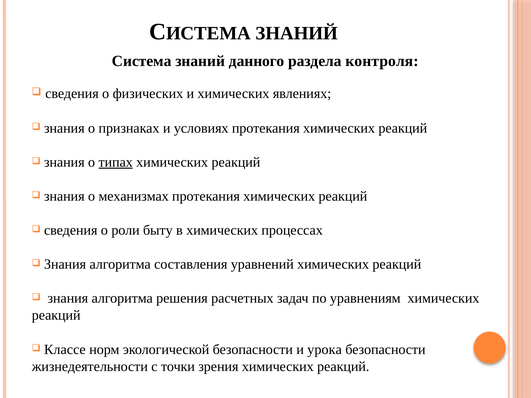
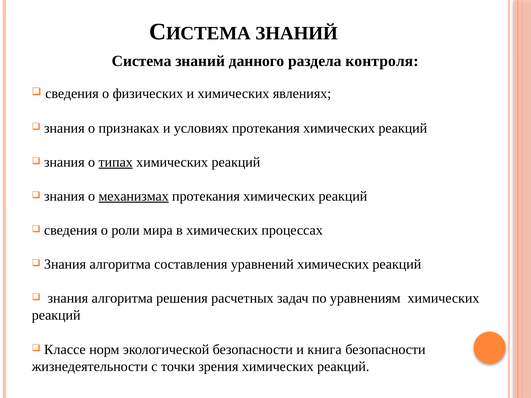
механизмах underline: none -> present
быту: быту -> мира
урока: урока -> книга
